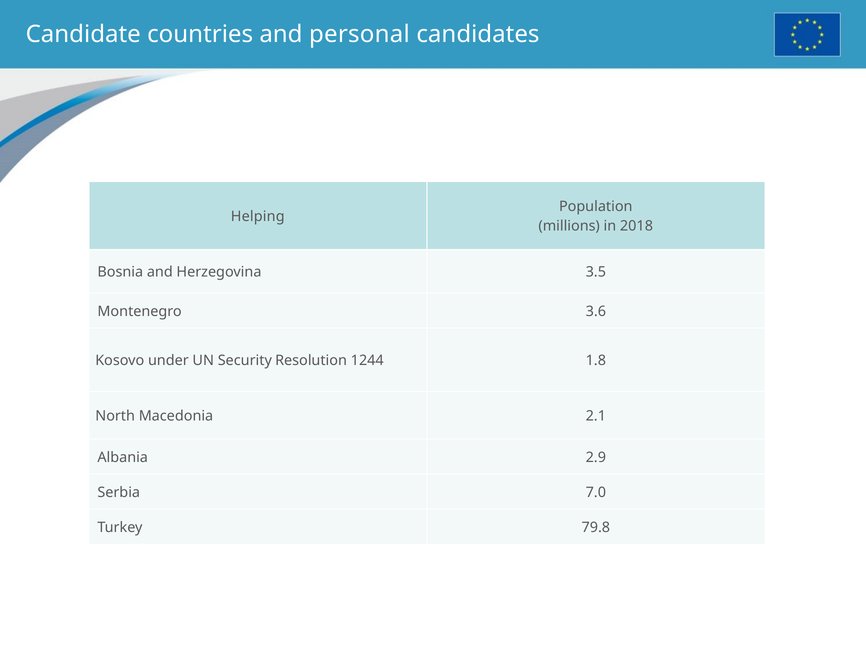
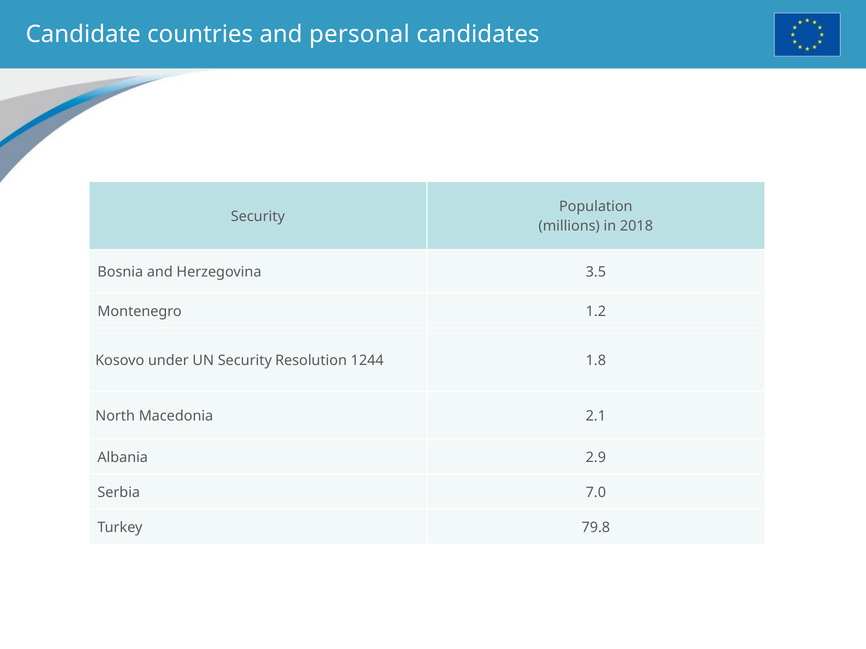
Helping at (258, 217): Helping -> Security
3.6: 3.6 -> 1.2
